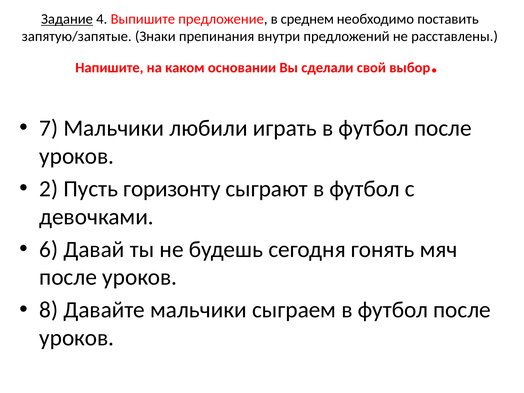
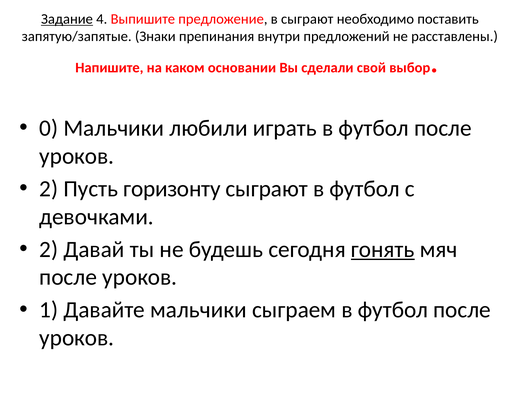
в среднем: среднем -> сыграют
7: 7 -> 0
6 at (49, 249): 6 -> 2
гонять underline: none -> present
8: 8 -> 1
